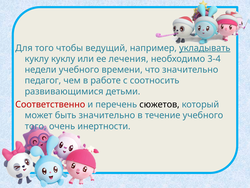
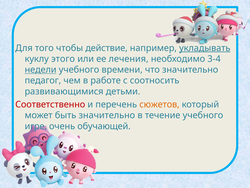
ведущий: ведущий -> действие
куклу куклу: куклу -> этого
недели underline: none -> present
сюжетов colour: black -> orange
того at (36, 126): того -> игре
инертности: инертности -> обучающей
